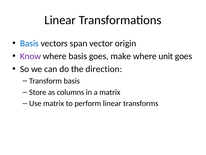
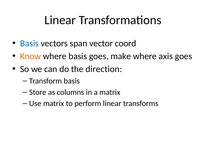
origin: origin -> coord
Know colour: purple -> orange
unit: unit -> axis
